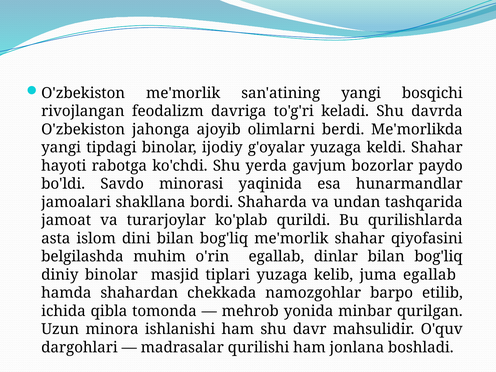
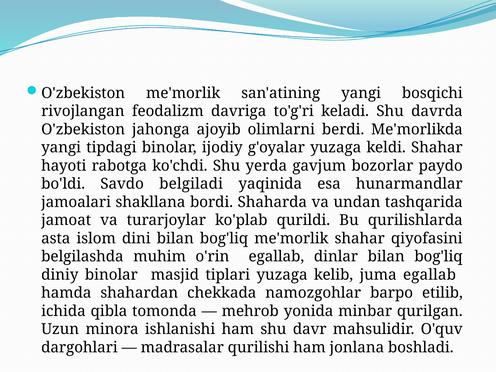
minorasi: minorasi -> belgiladi
